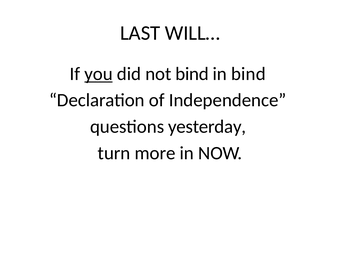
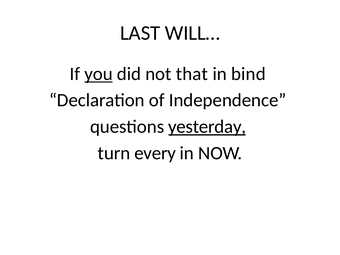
not bind: bind -> that
yesterday underline: none -> present
more: more -> every
